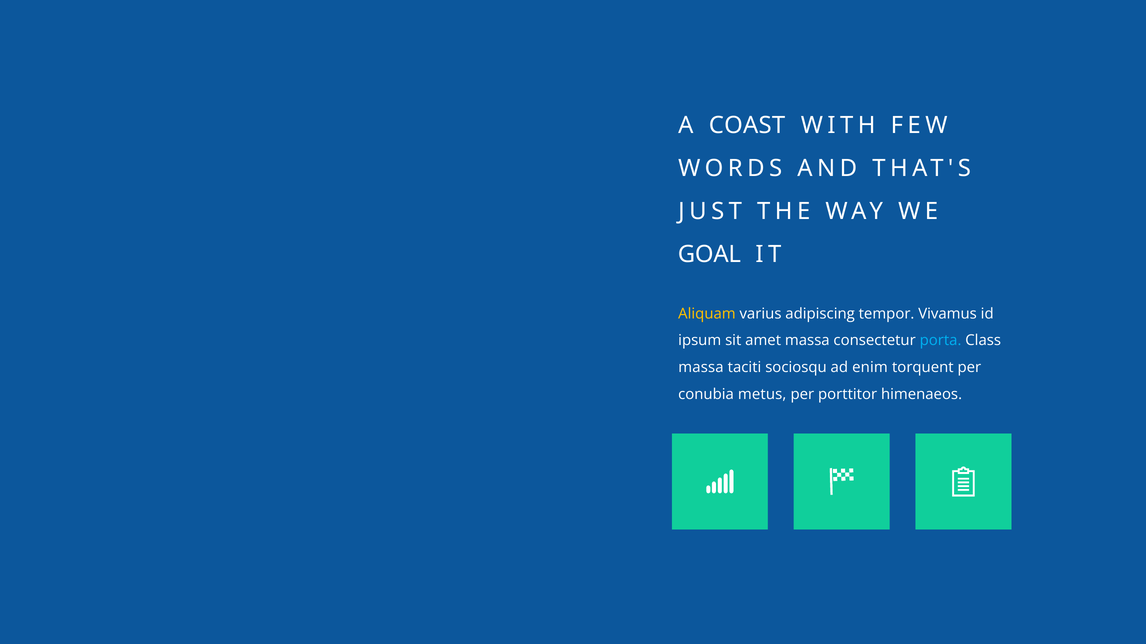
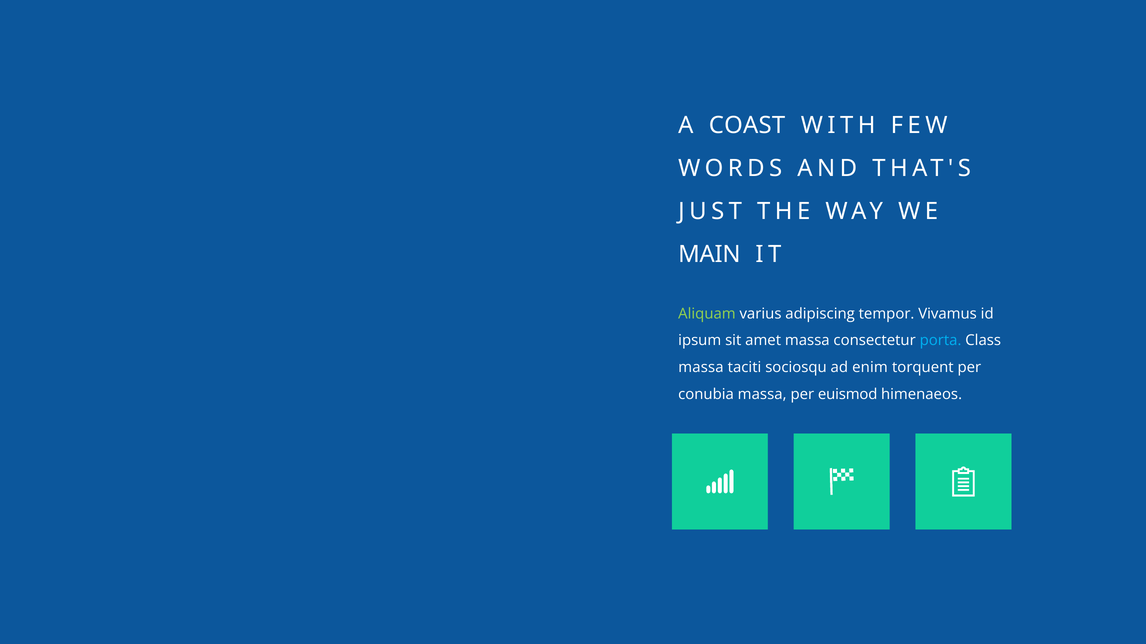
GOAL: GOAL -> MAIN
Aliquam colour: yellow -> light green
conubia metus: metus -> massa
porttitor: porttitor -> euismod
